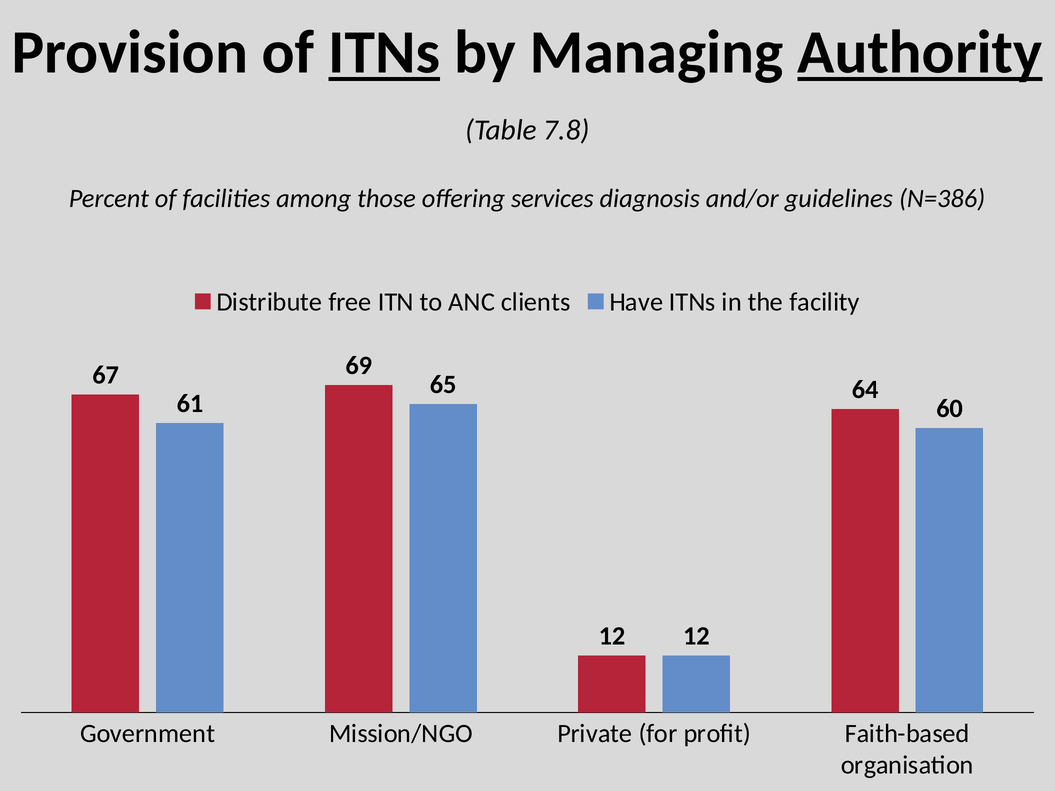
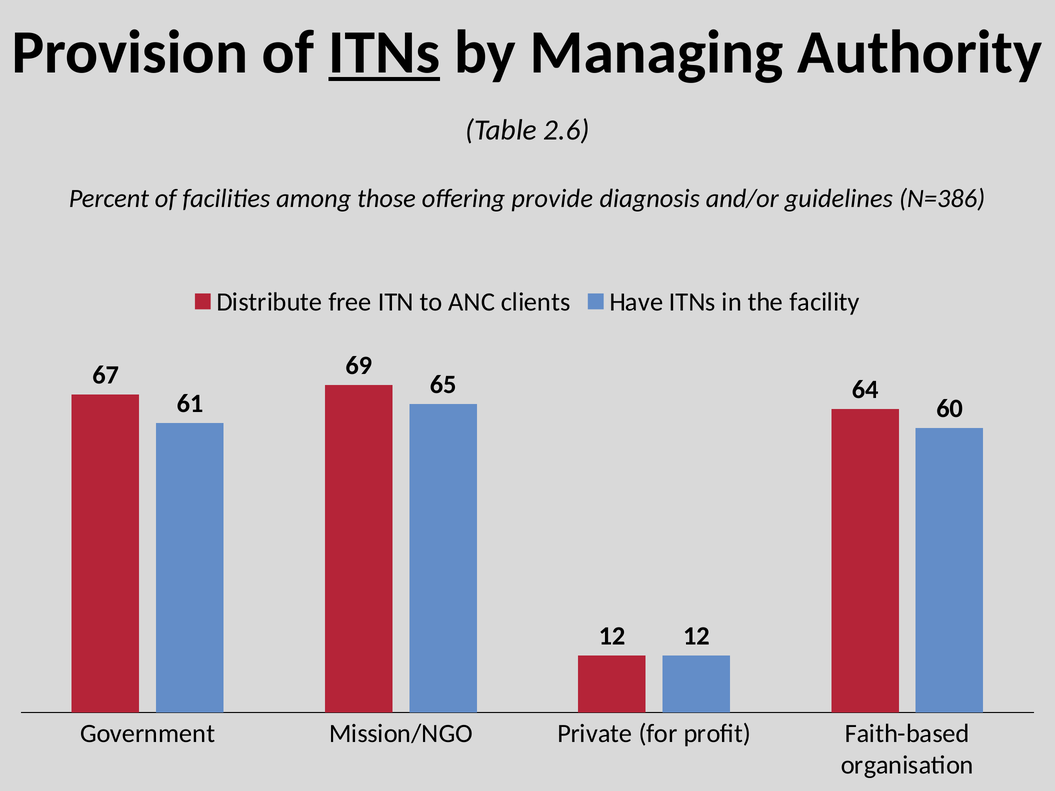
Authority underline: present -> none
7.8: 7.8 -> 2.6
services: services -> provide
